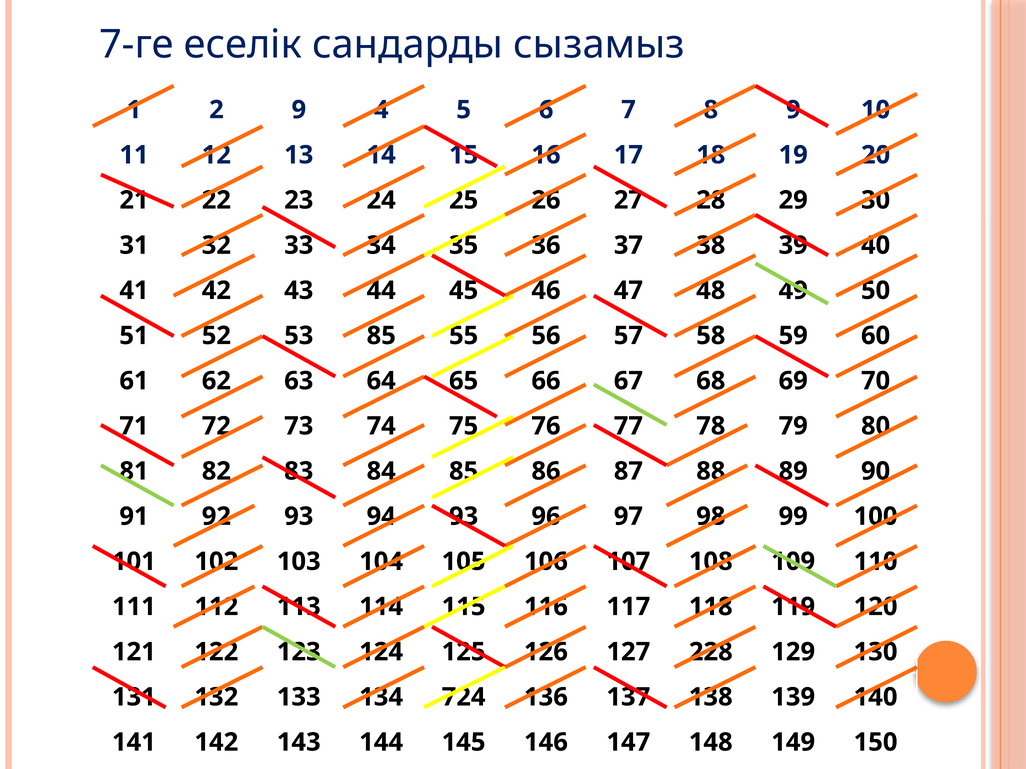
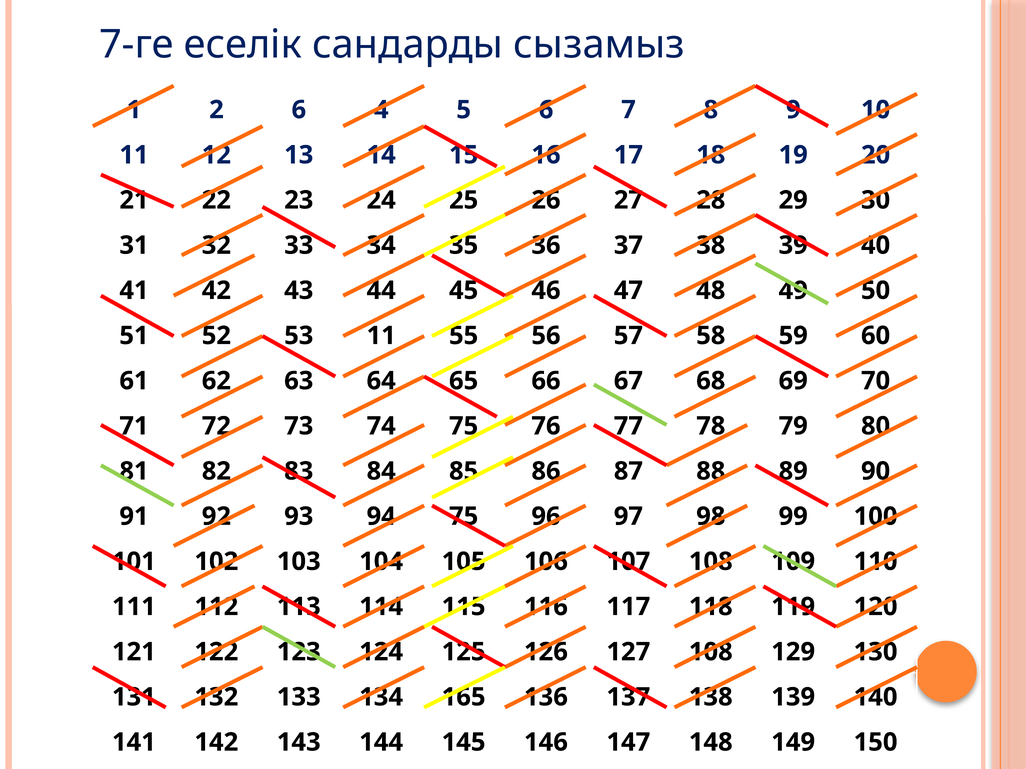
2 9: 9 -> 6
53 85: 85 -> 11
94 93: 93 -> 75
127 228: 228 -> 108
724: 724 -> 165
